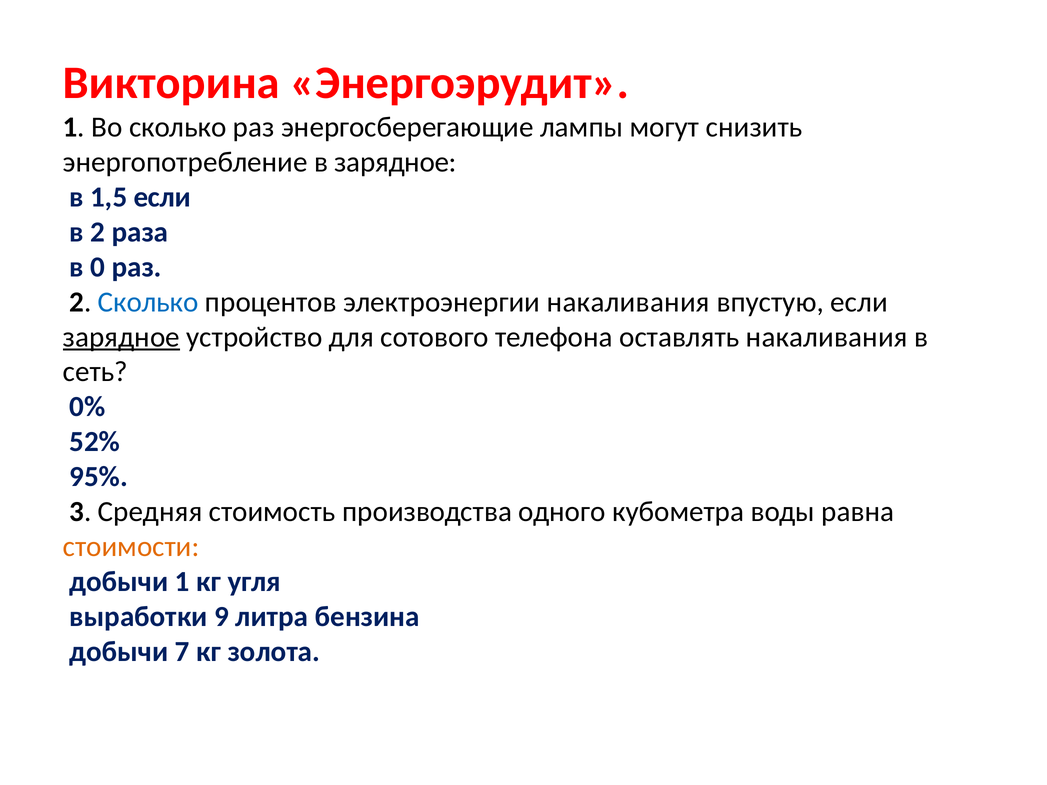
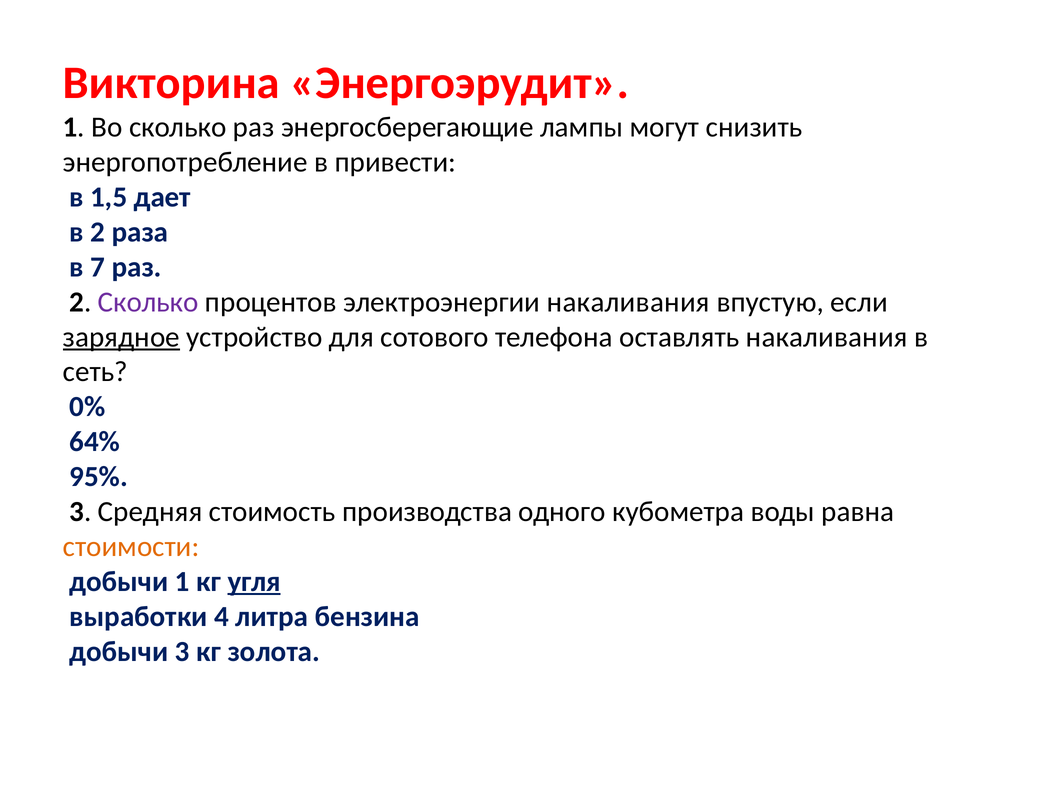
в зарядное: зарядное -> привести
1,5 если: если -> дает
0: 0 -> 7
Сколько at (148, 302) colour: blue -> purple
52%: 52% -> 64%
угля underline: none -> present
9: 9 -> 4
добычи 7: 7 -> 3
